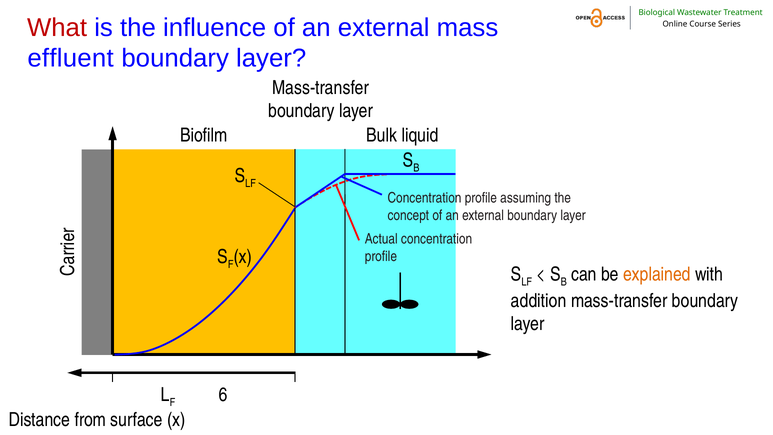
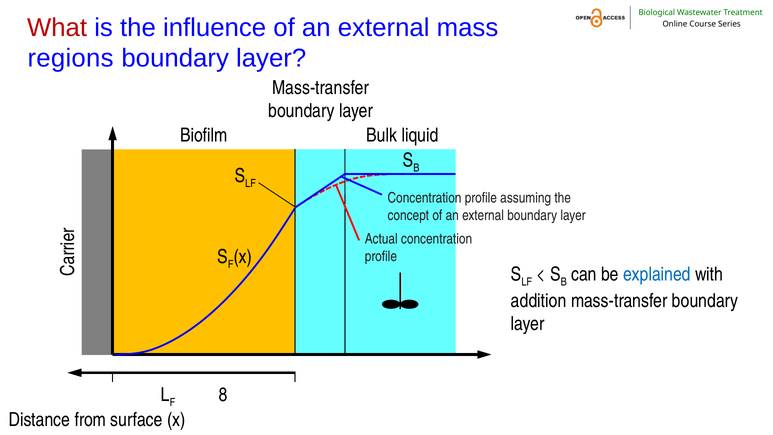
effluent: effluent -> regions
explained colour: orange -> blue
6: 6 -> 8
